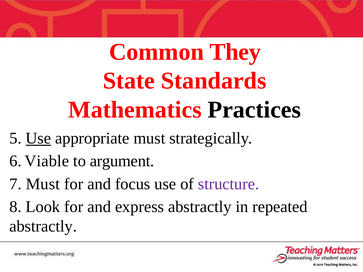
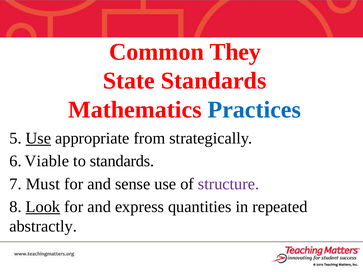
Practices colour: black -> blue
appropriate must: must -> from
to argument: argument -> standards
focus: focus -> sense
Look underline: none -> present
express abstractly: abstractly -> quantities
